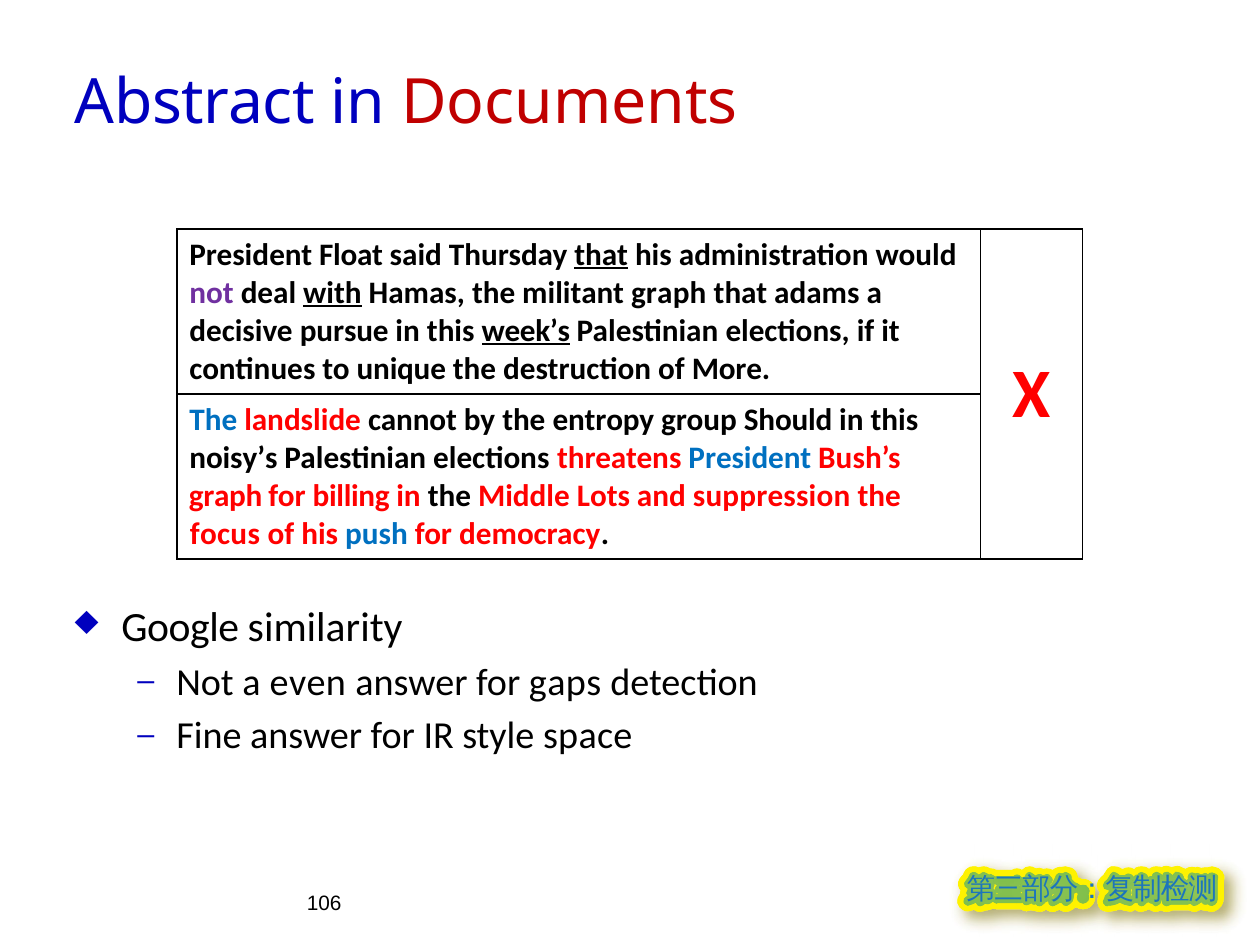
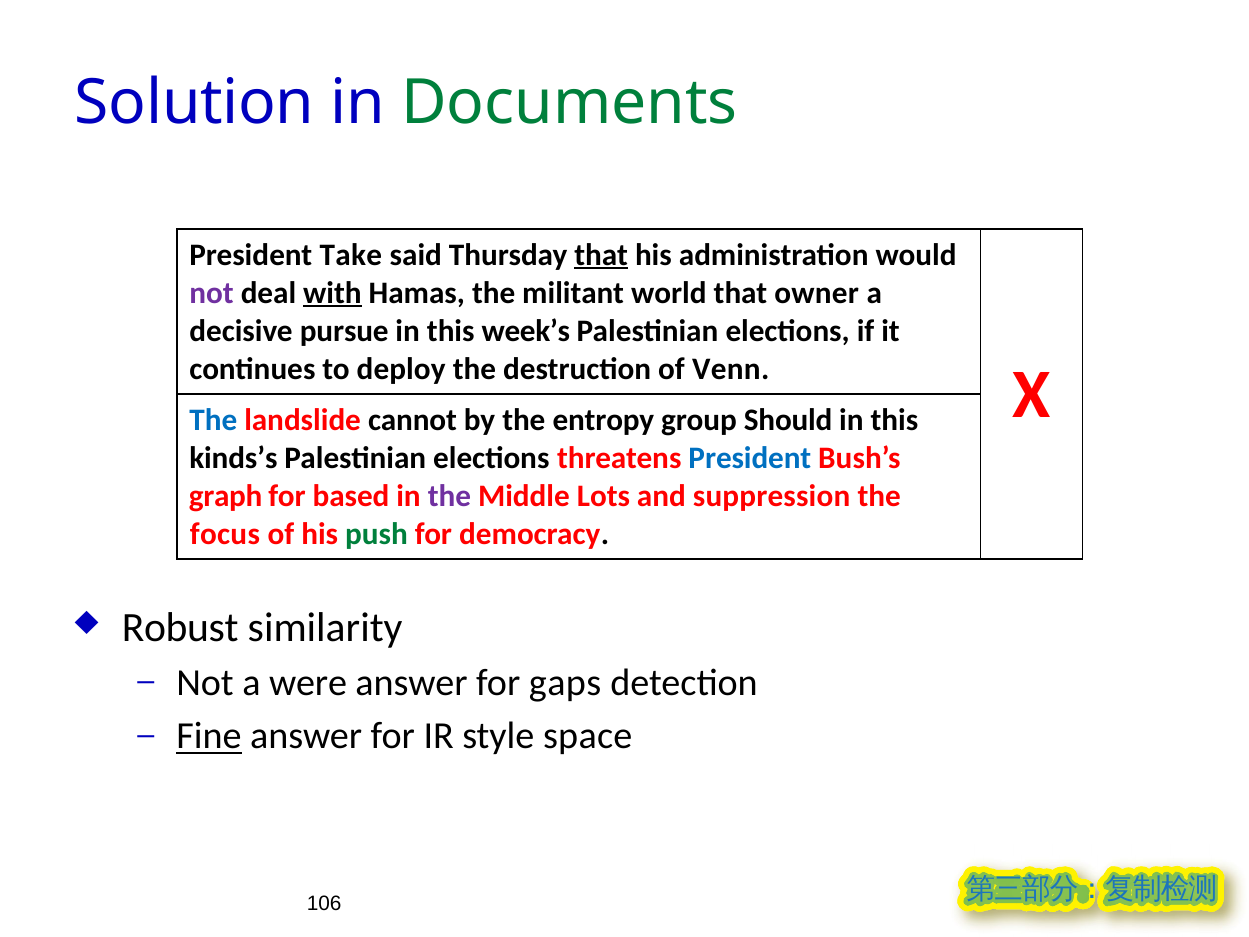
Abstract: Abstract -> Solution
Documents colour: red -> green
Float: Float -> Take
militant graph: graph -> world
adams: adams -> owner
week’s underline: present -> none
unique: unique -> deploy
More: More -> Venn
noisy’s: noisy’s -> kinds’s
billing: billing -> based
the at (449, 496) colour: black -> purple
push colour: blue -> green
Google: Google -> Robust
even: even -> were
Fine underline: none -> present
